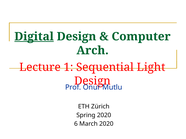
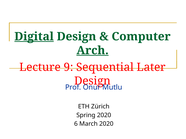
Arch underline: none -> present
1: 1 -> 9
Light: Light -> Later
